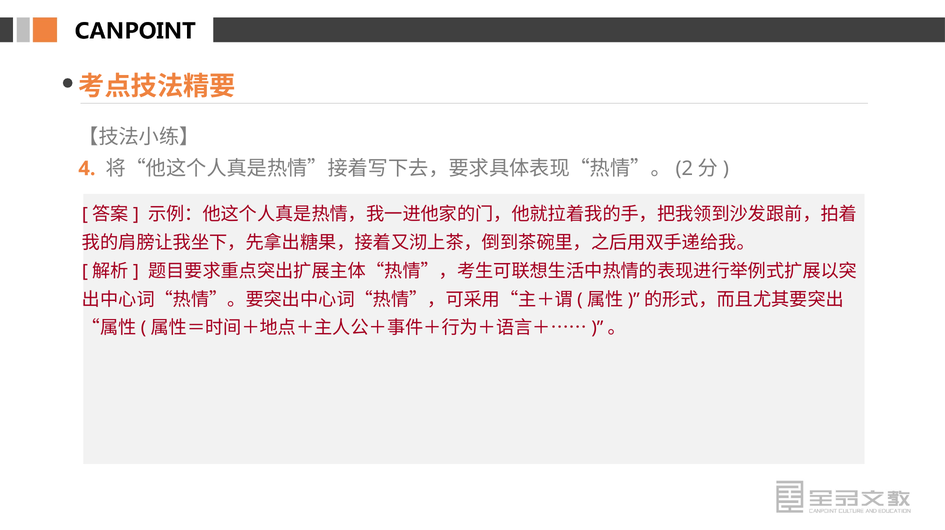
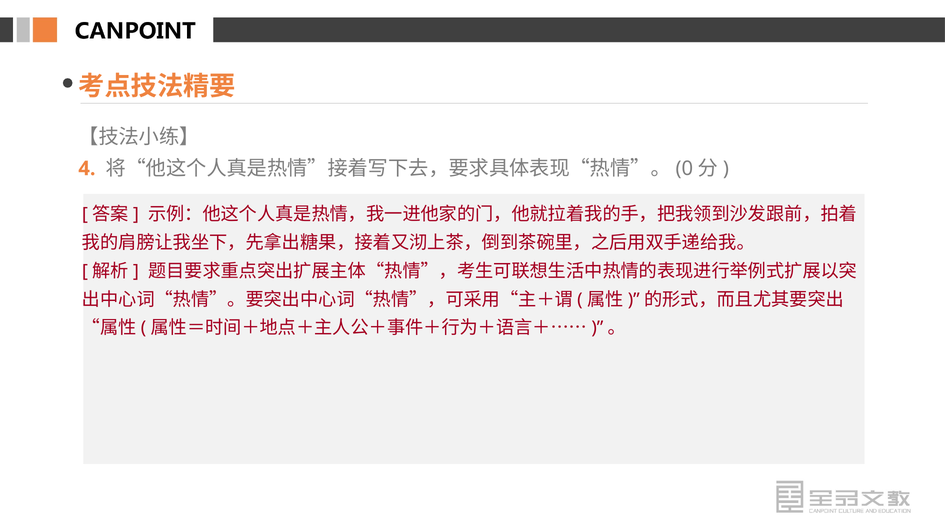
2: 2 -> 0
